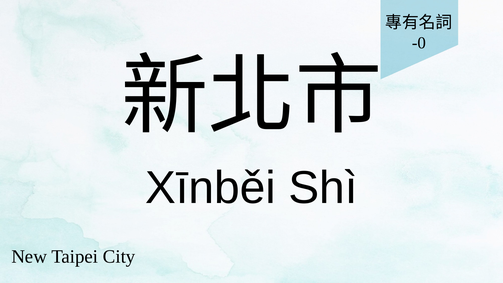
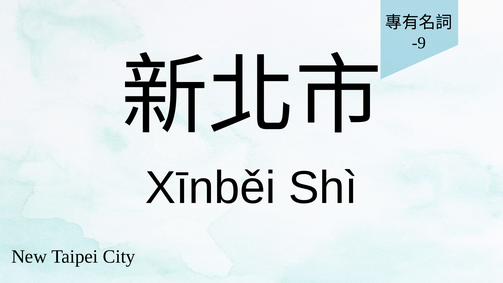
-0: -0 -> -9
